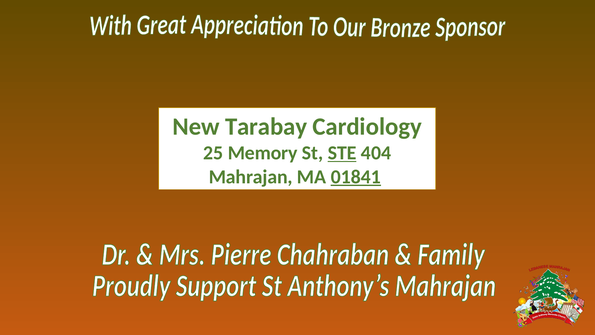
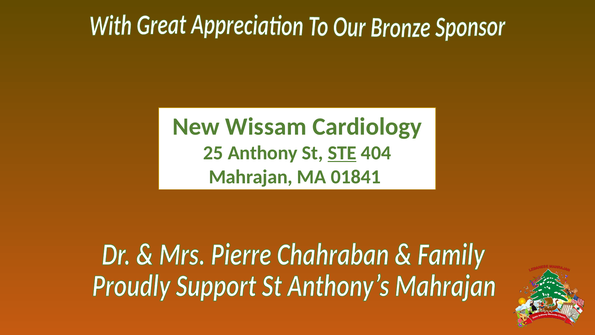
Tarabay: Tarabay -> Wissam
Memory: Memory -> Anthony
01841 underline: present -> none
